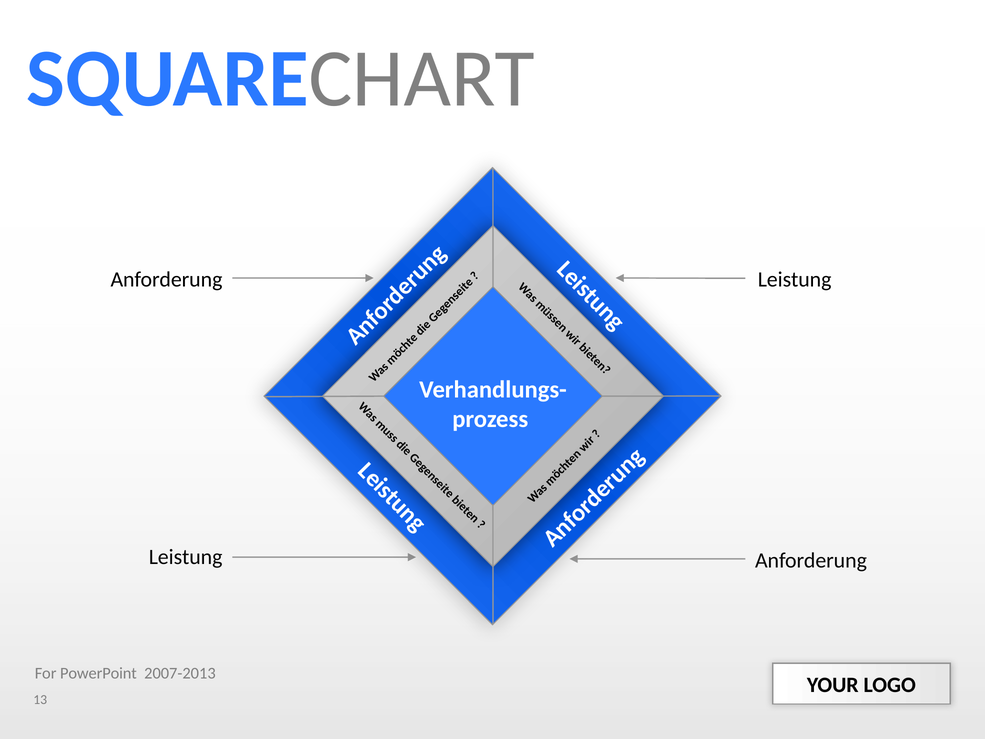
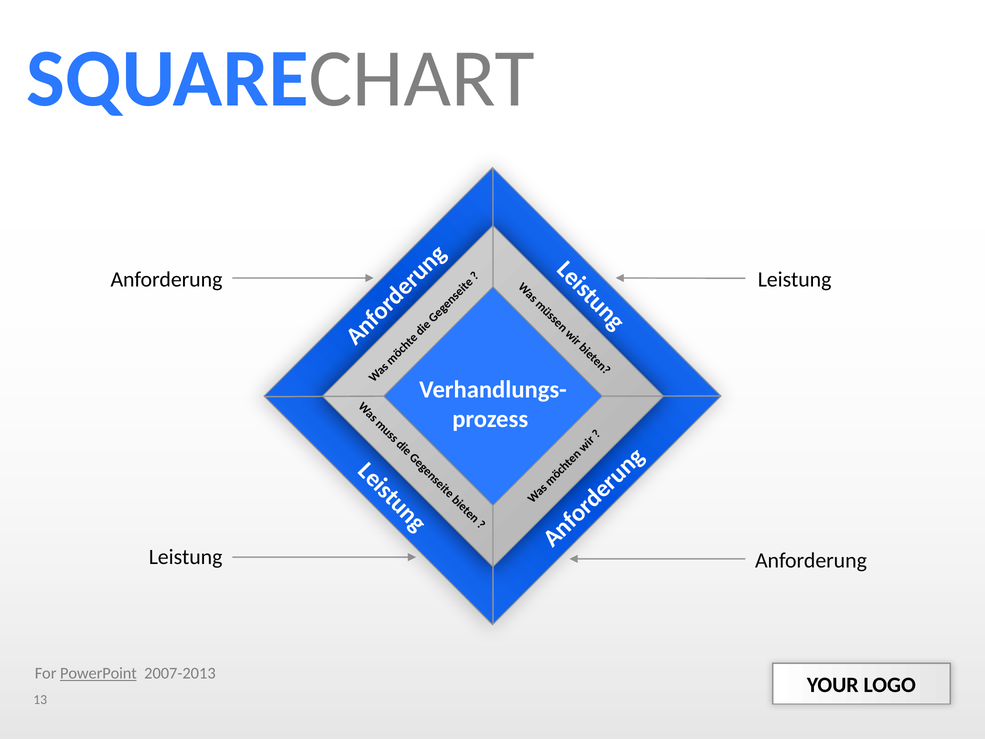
PowerPoint underline: none -> present
